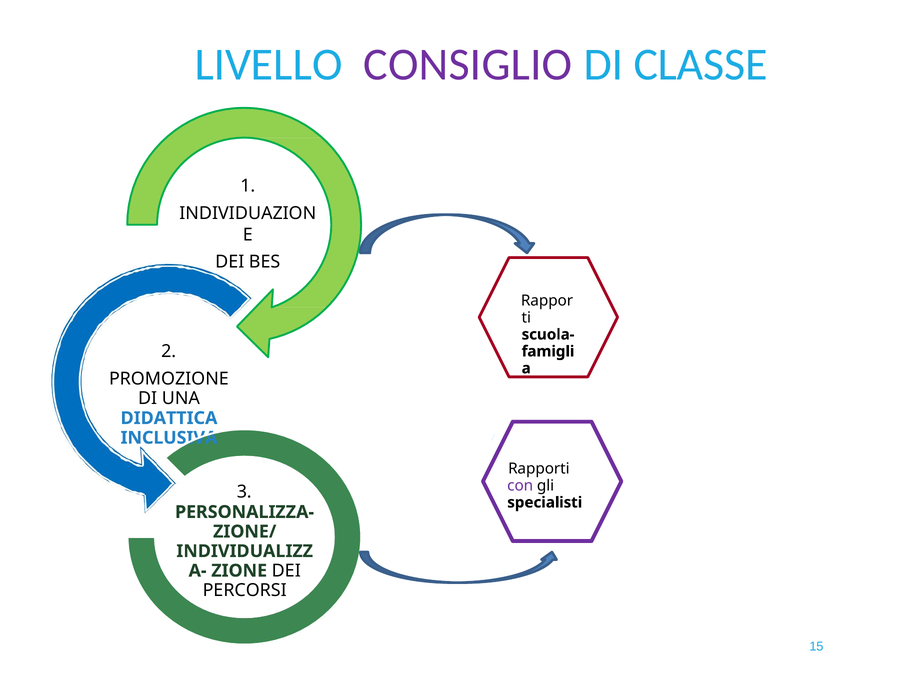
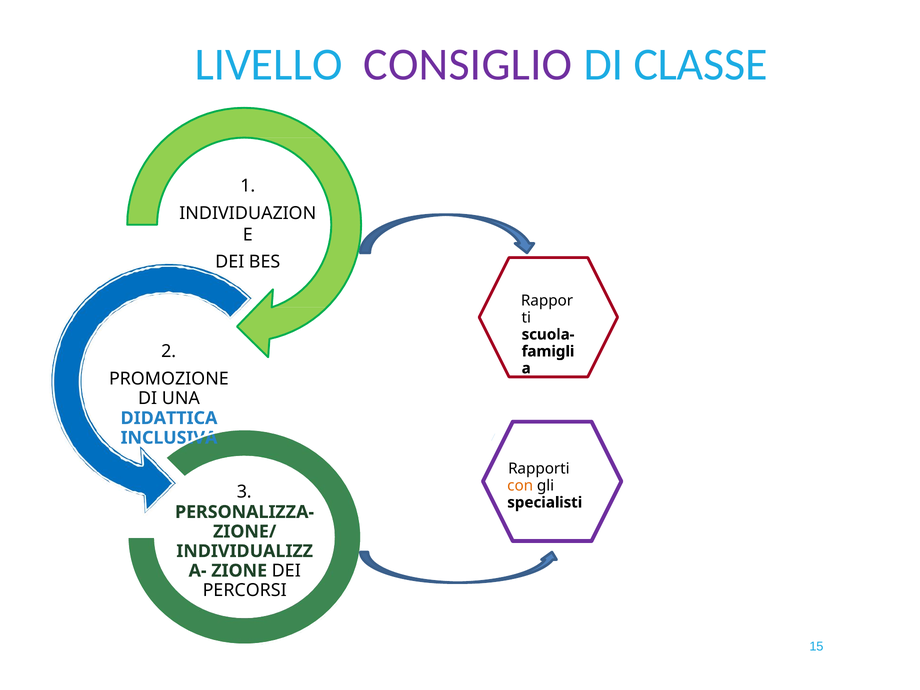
con colour: purple -> orange
